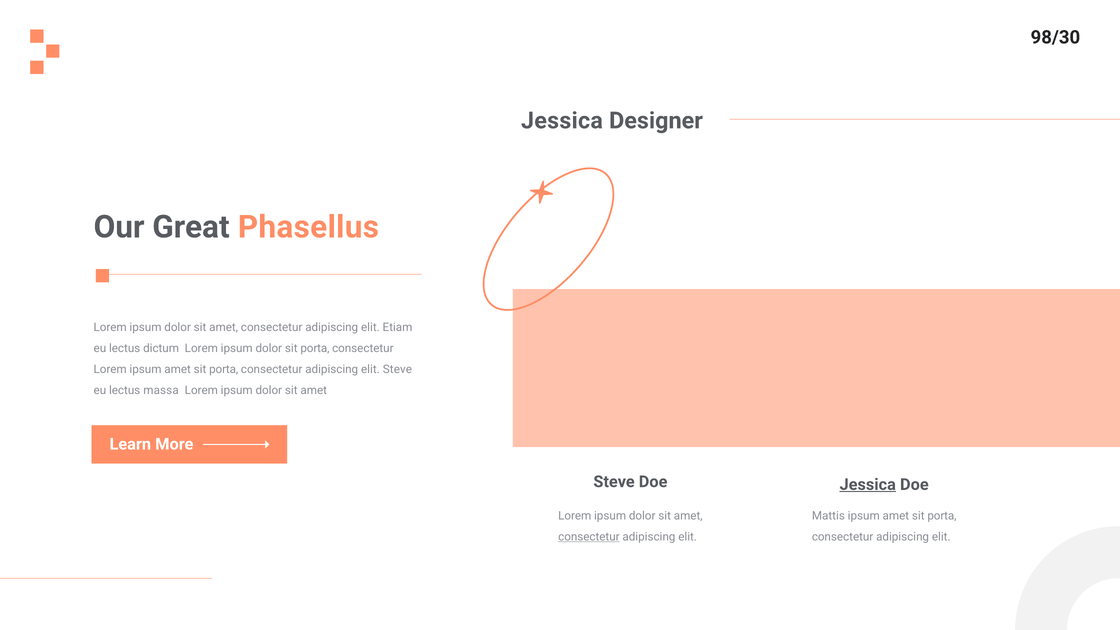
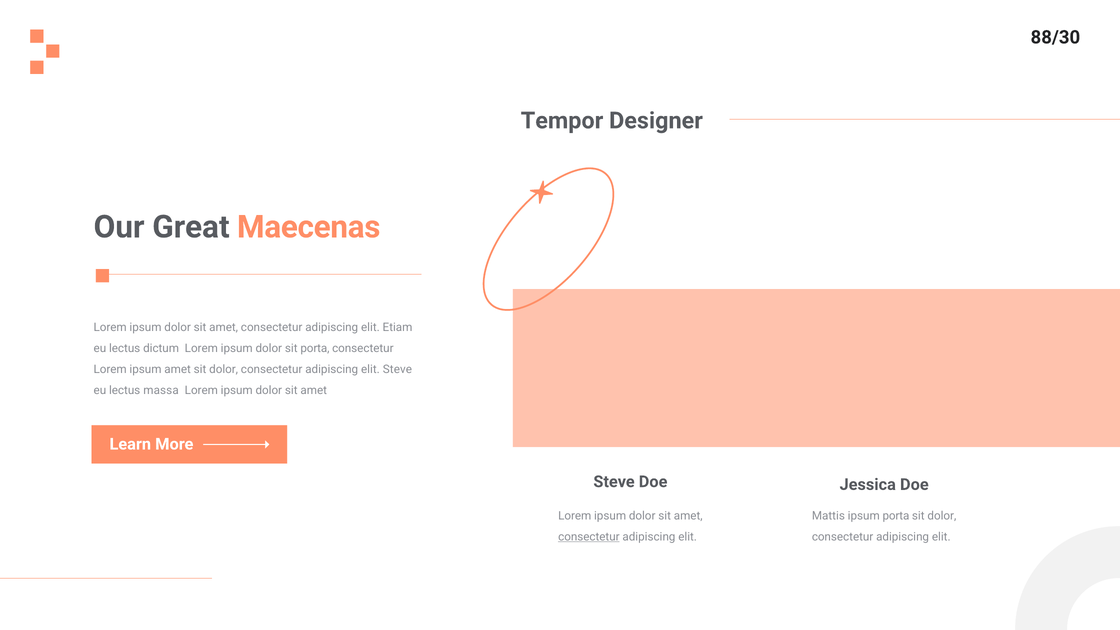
98/30: 98/30 -> 88/30
Jessica at (562, 121): Jessica -> Tempor
Phasellus: Phasellus -> Maecenas
porta at (224, 369): porta -> dolor
Jessica at (868, 485) underline: present -> none
amet at (896, 516): amet -> porta
porta at (942, 516): porta -> dolor
